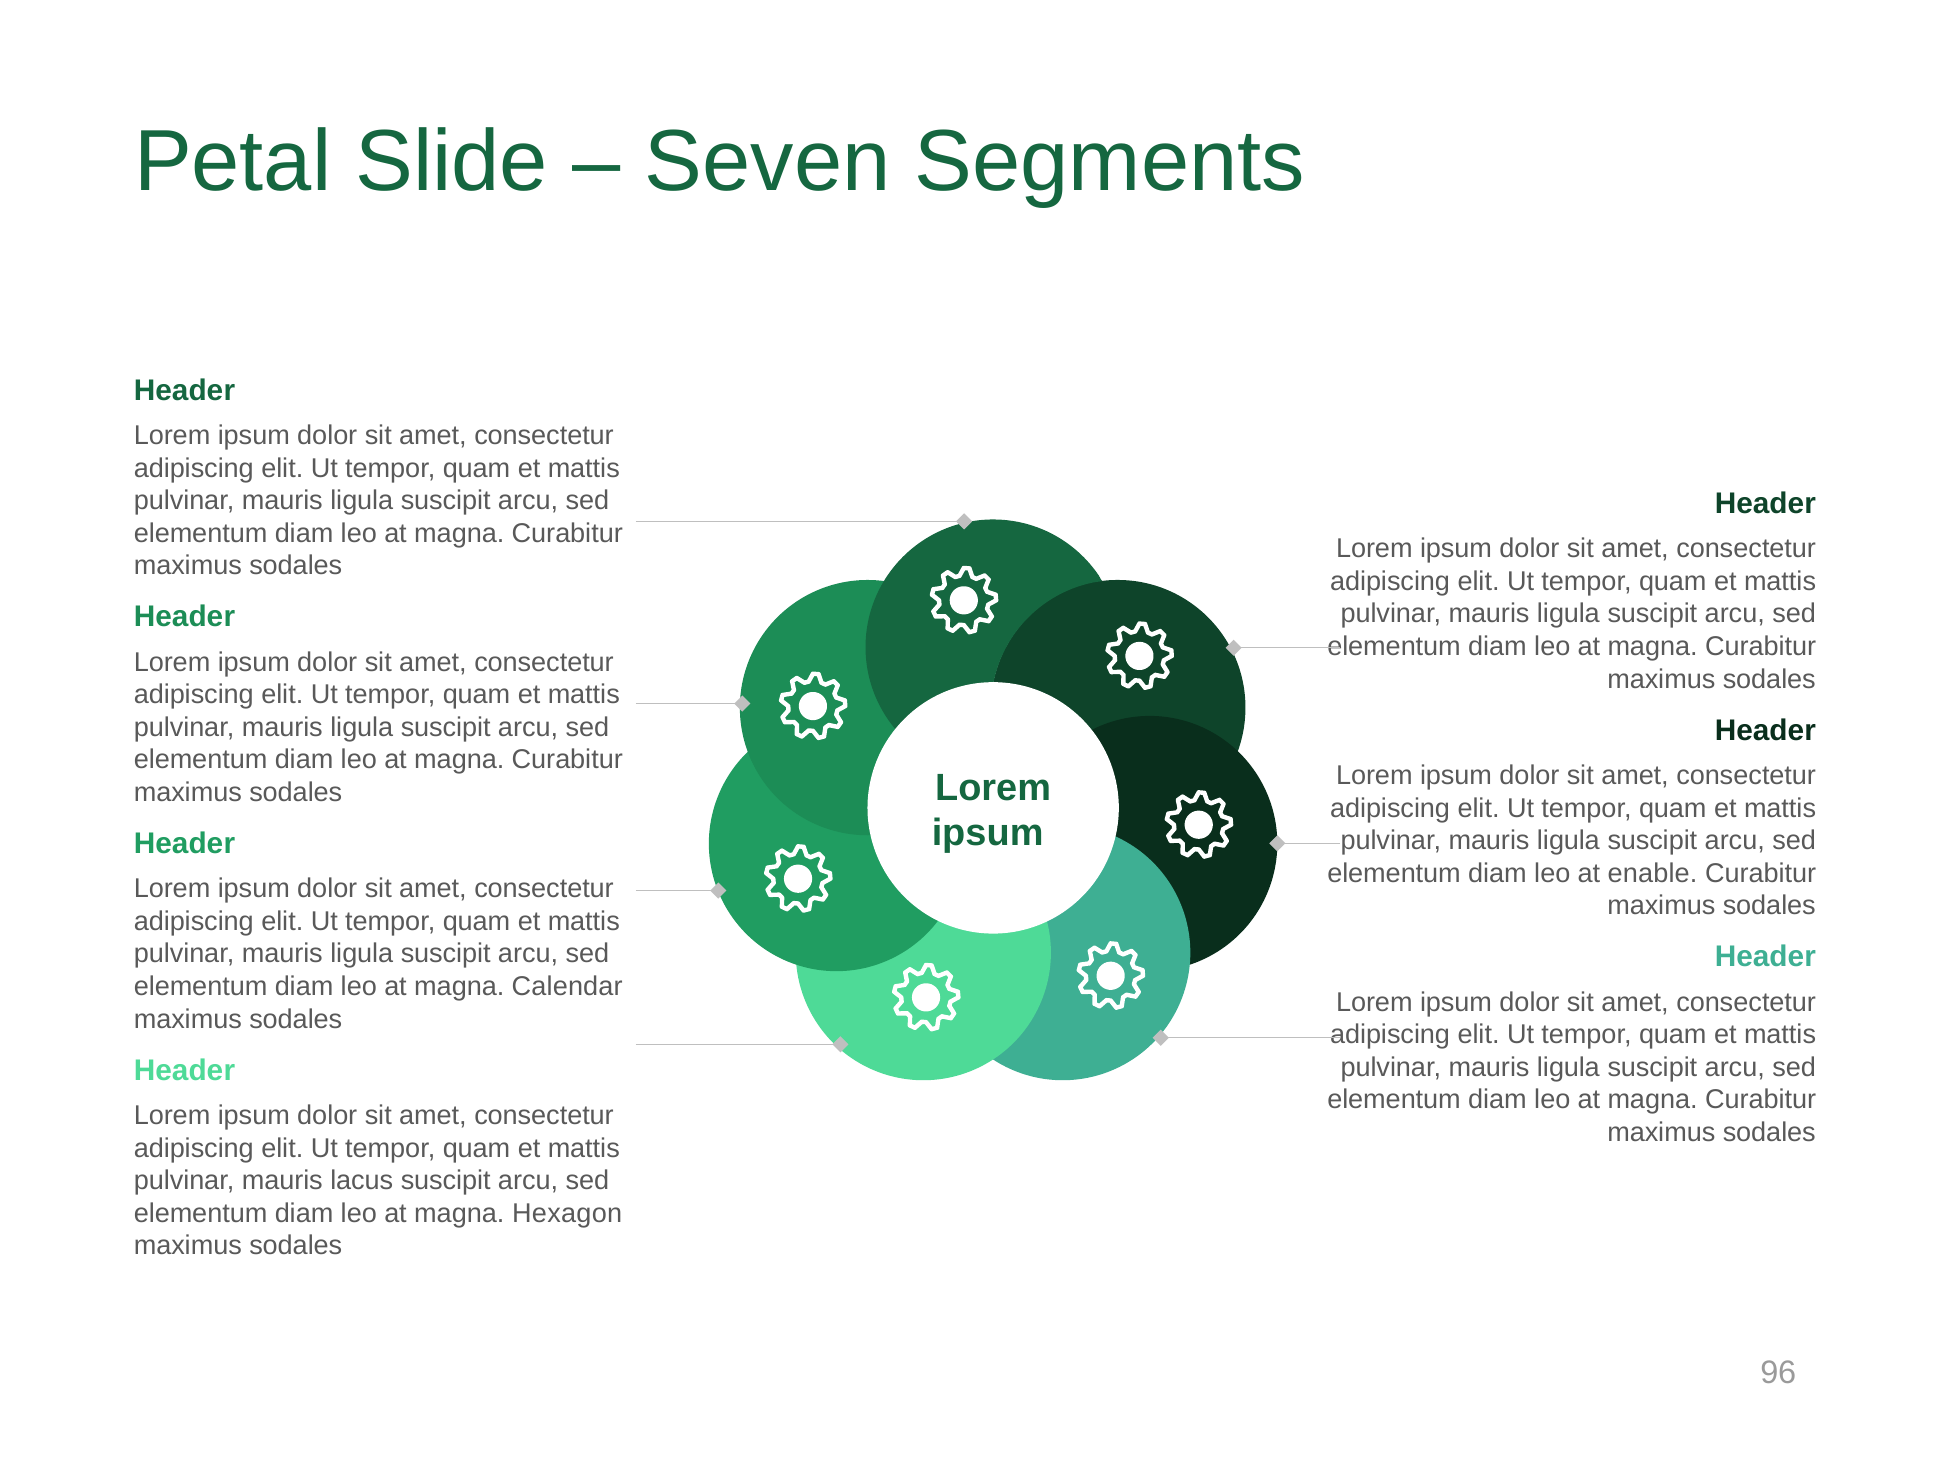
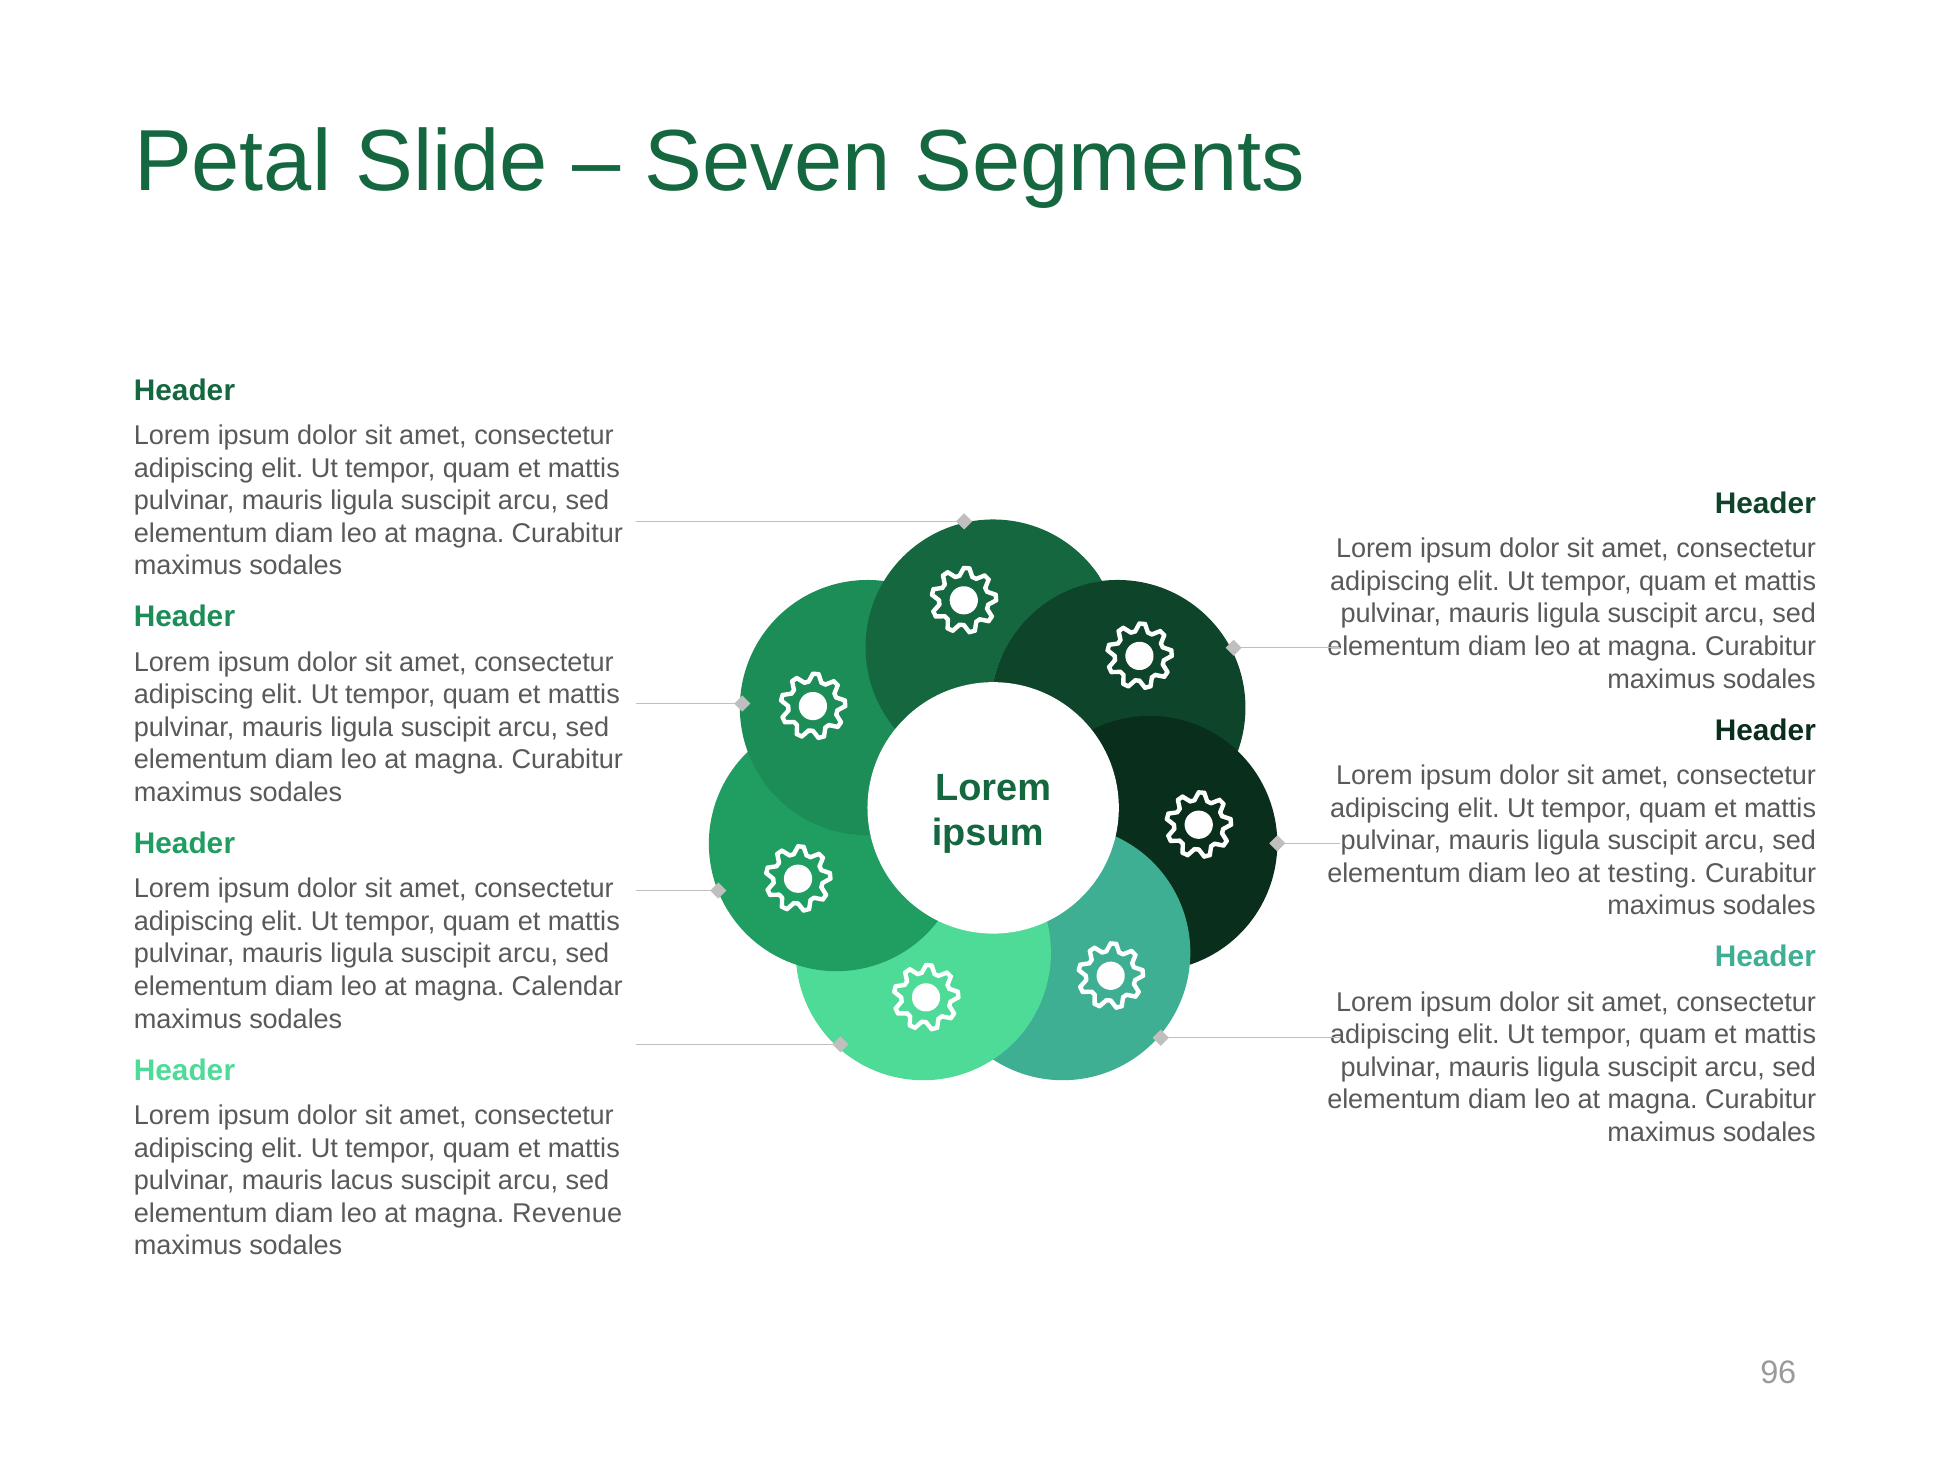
enable: enable -> testing
Hexagon: Hexagon -> Revenue
